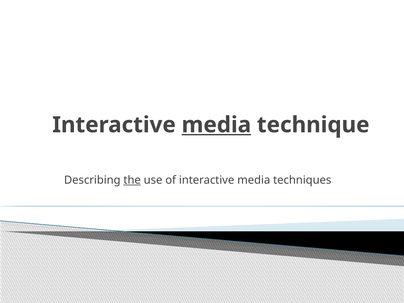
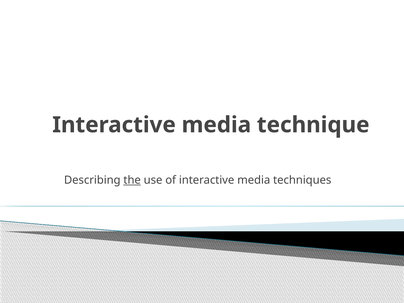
media at (216, 125) underline: present -> none
